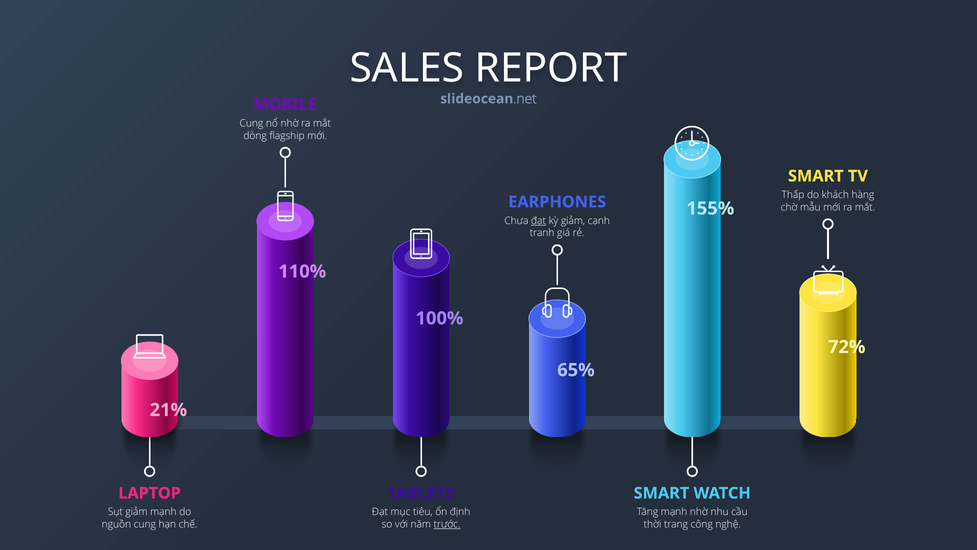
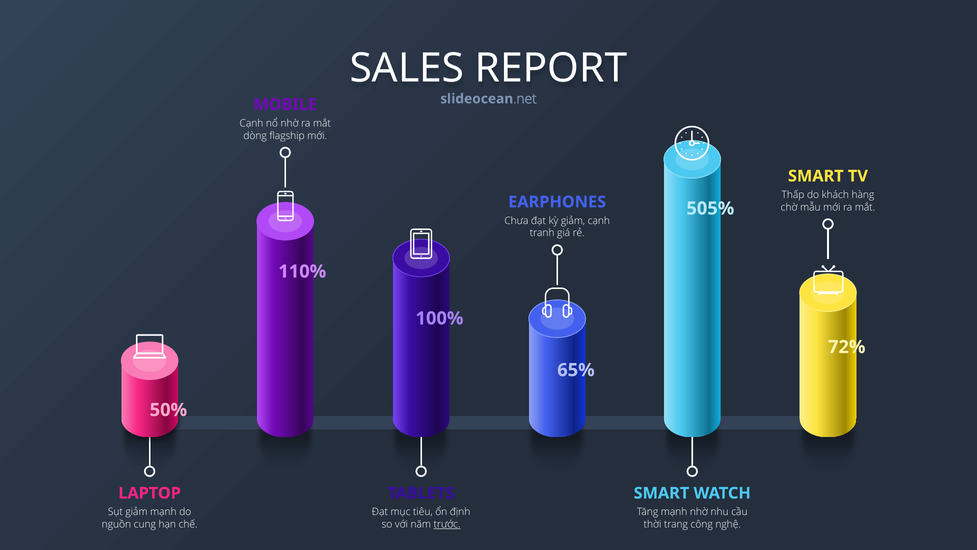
Cung at (251, 123): Cung -> Cạnh
155%: 155% -> 505%
đạt at (538, 221) underline: present -> none
21%: 21% -> 50%
